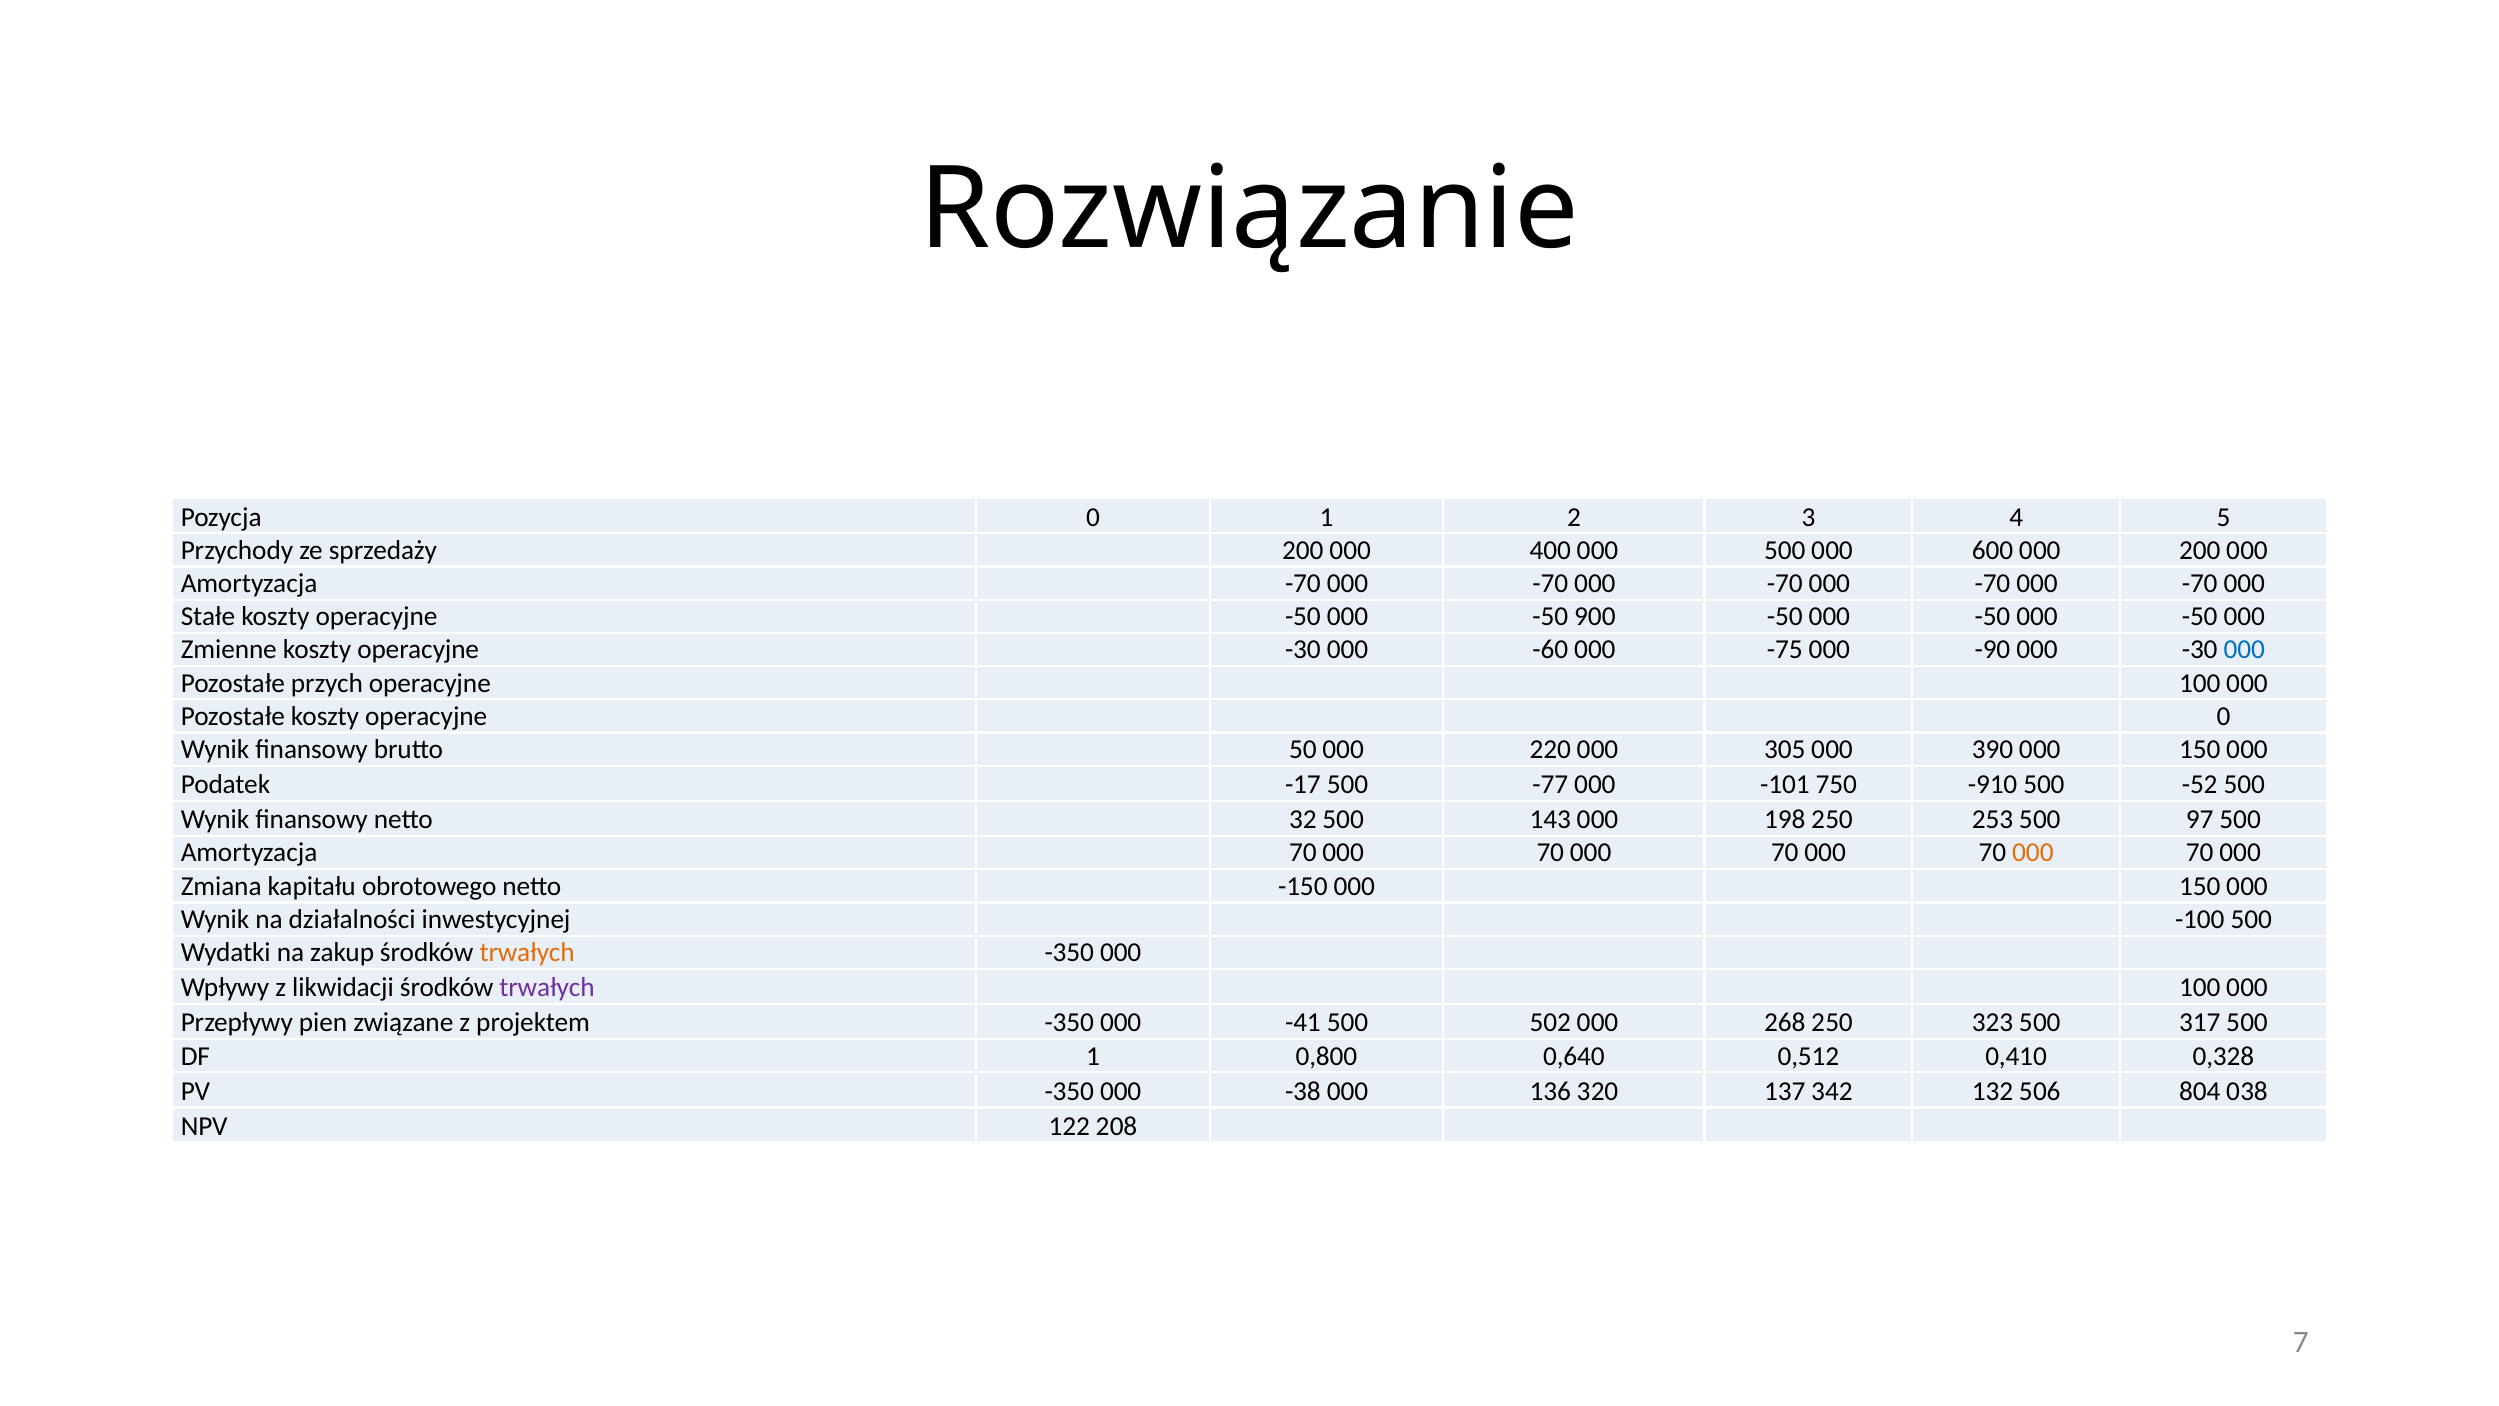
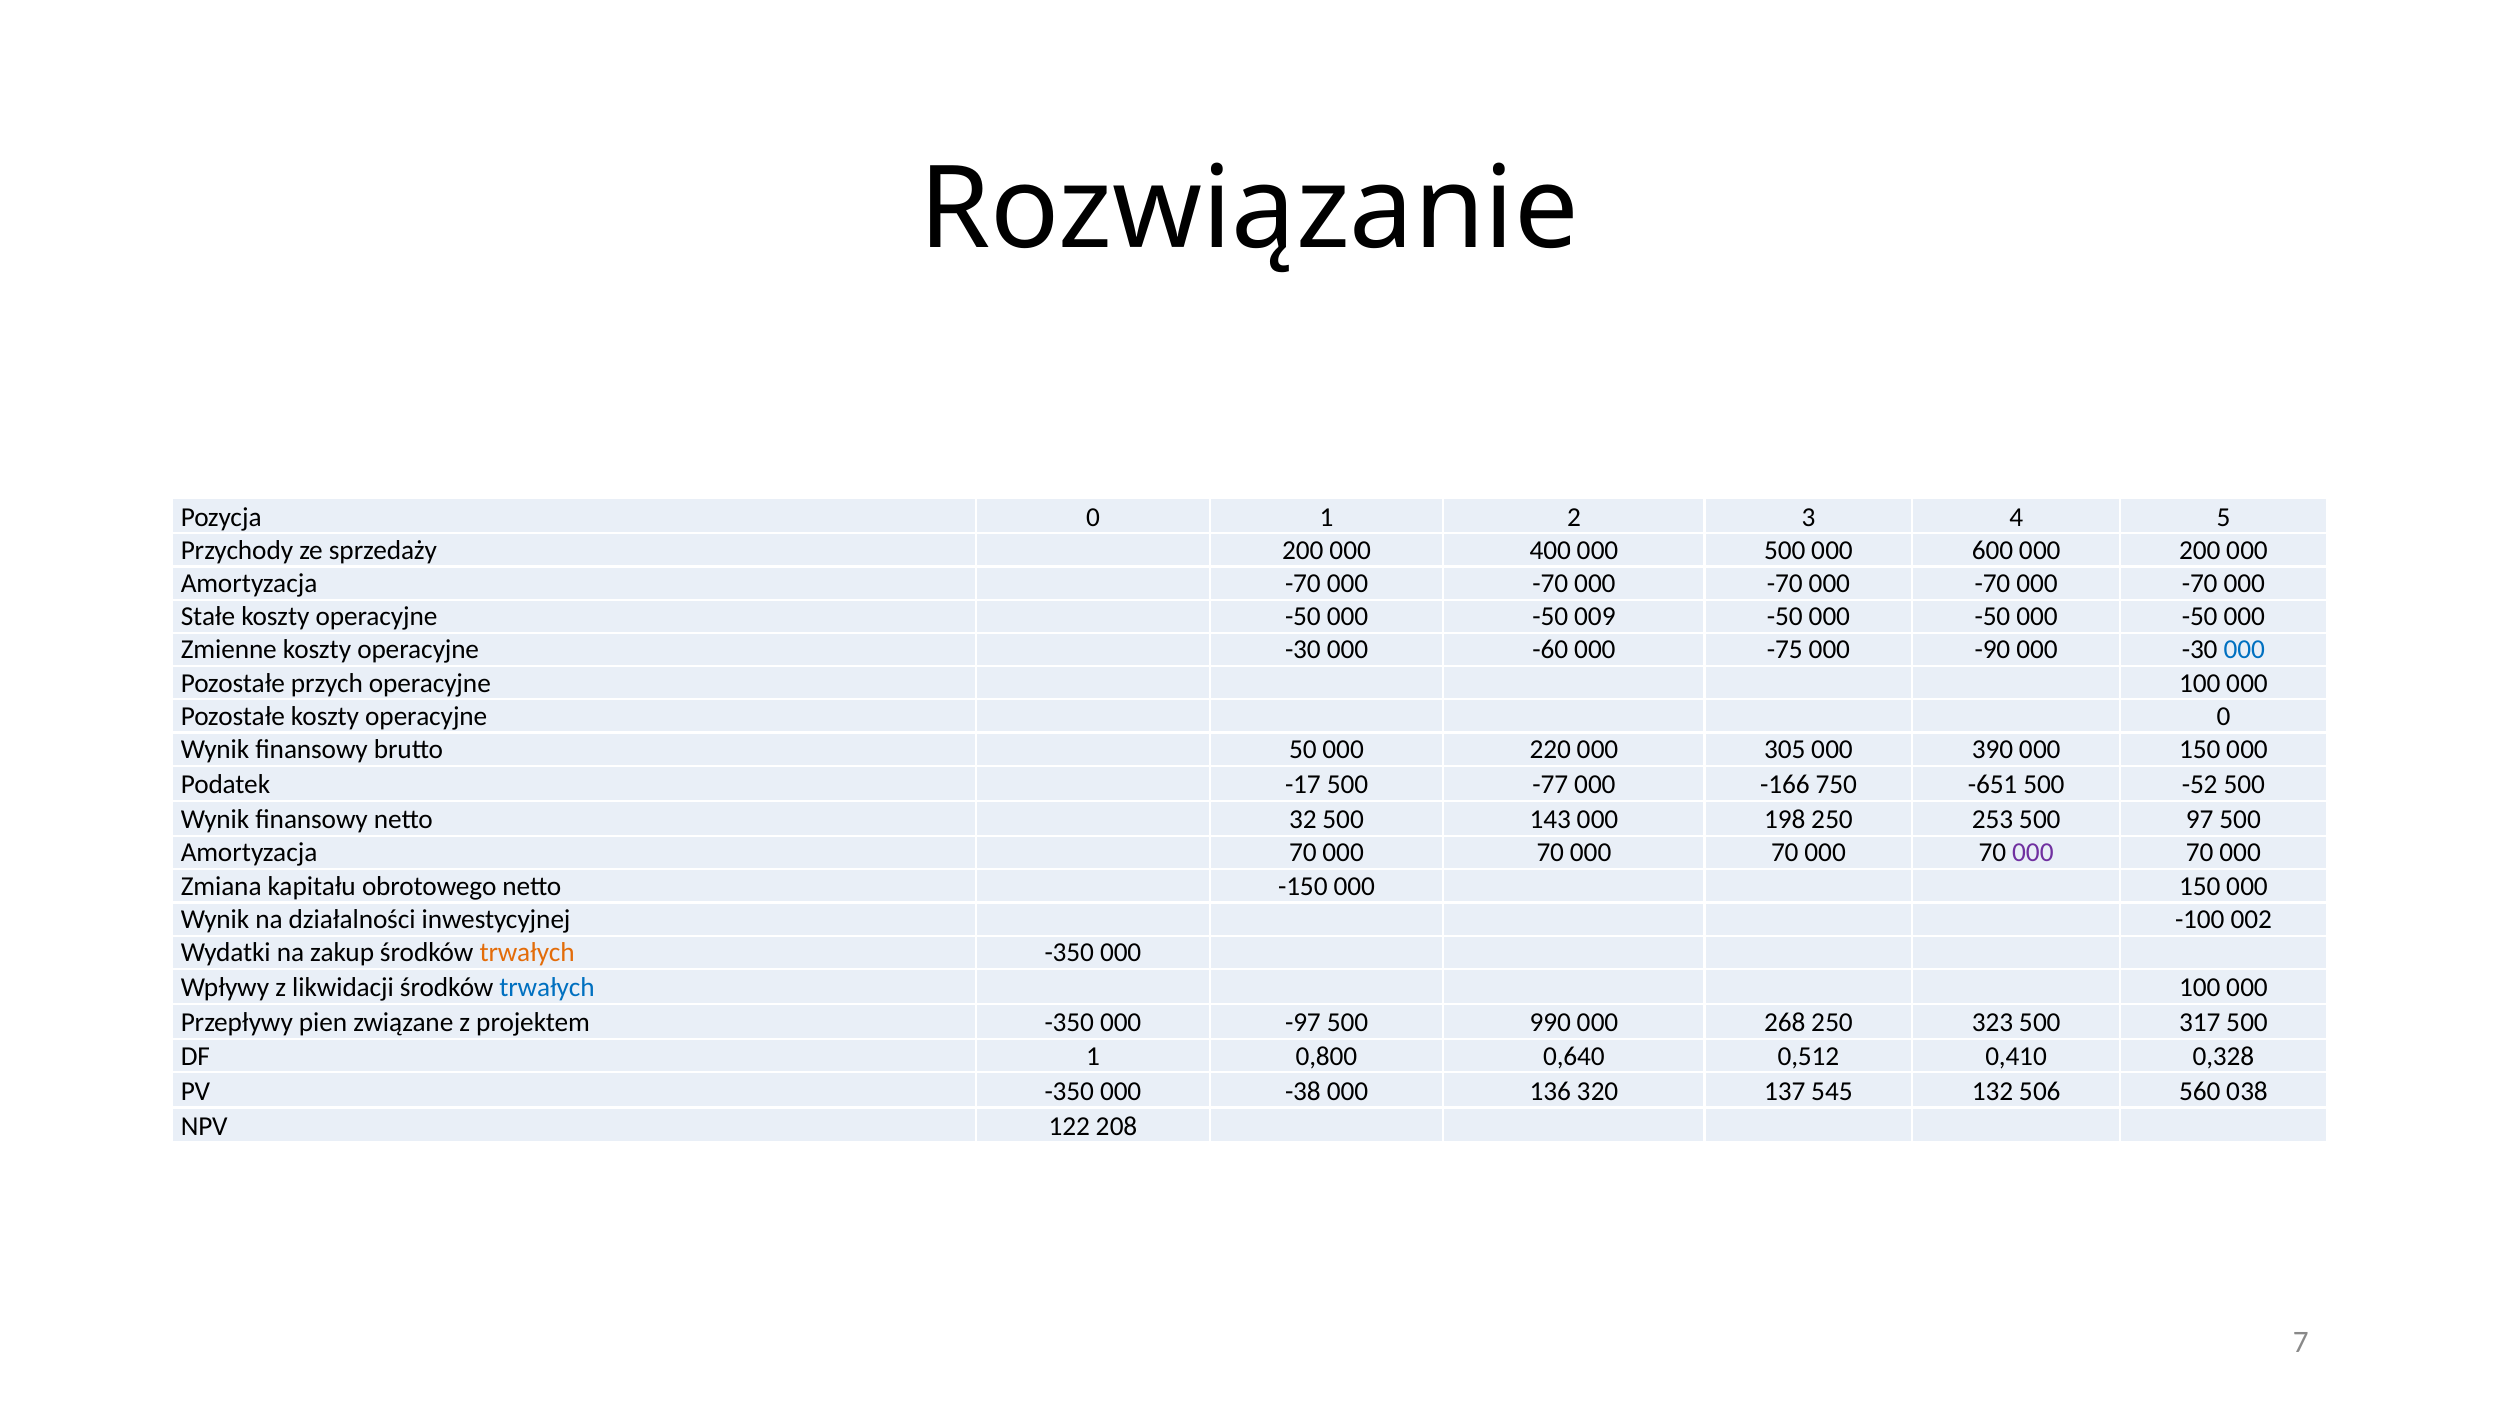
900: 900 -> 009
-101: -101 -> -166
-910: -910 -> -651
000 at (2033, 853) colour: orange -> purple
-100 500: 500 -> 002
trwałych at (547, 988) colour: purple -> blue
-41: -41 -> -97
502: 502 -> 990
342: 342 -> 545
804: 804 -> 560
